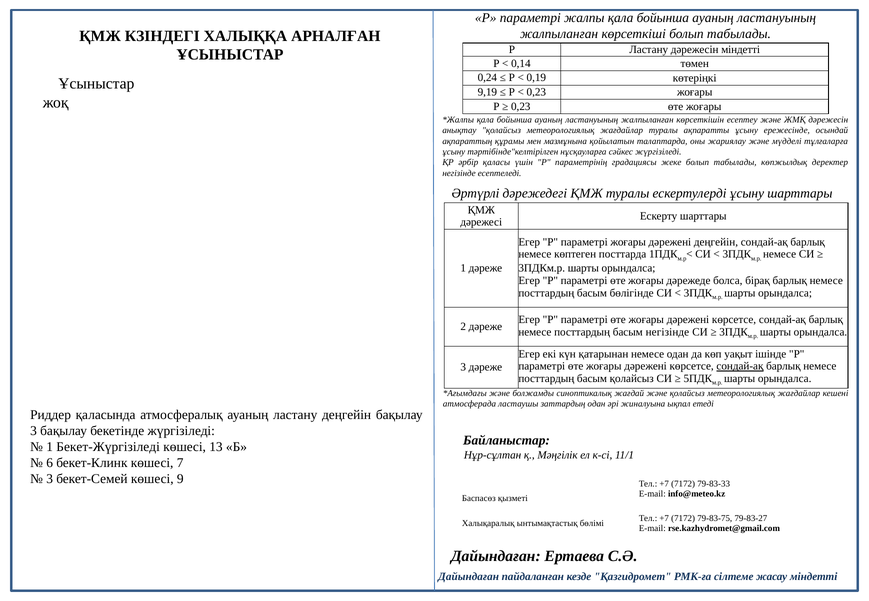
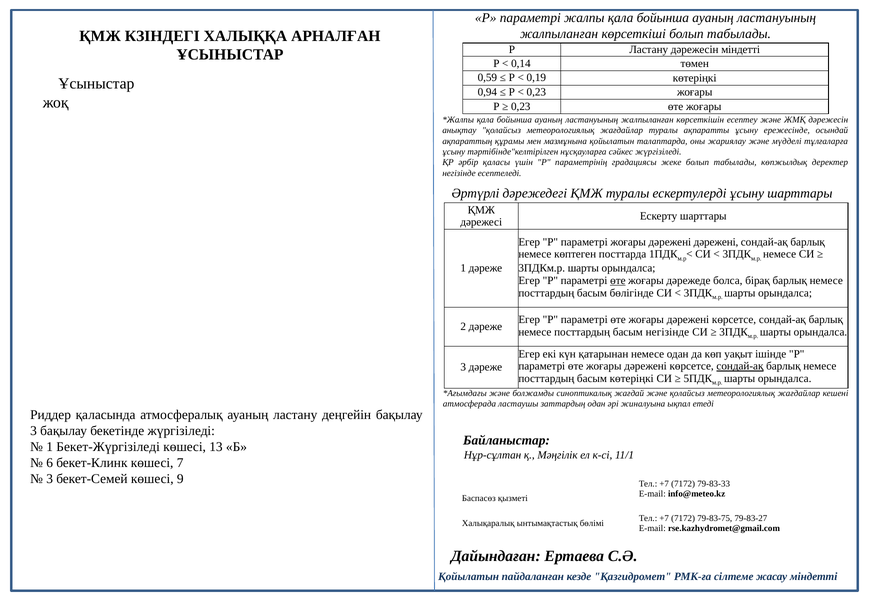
0,24: 0,24 -> 0,59
9,19: 9,19 -> 0,94
дәрежені деңгейін: деңгейін -> дәрежені
өте at (618, 281) underline: none -> present
басым қолайсыз: қолайсыз -> көтеріңкі
Дайындаған at (469, 577): Дайындаған -> Қойылатын
